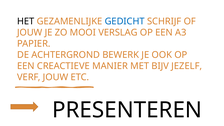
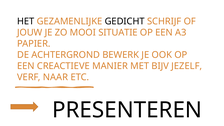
GEDICHT colour: blue -> black
VERSLAG: VERSLAG -> SITUATIE
VERF JOUW: JOUW -> NAAR
